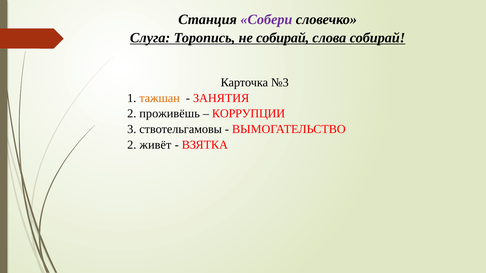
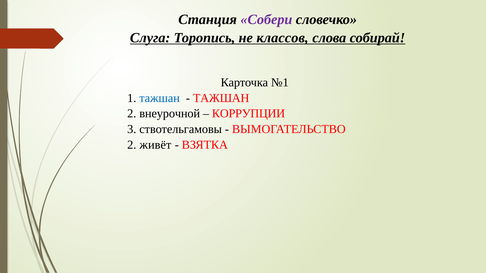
не собирай: собирай -> классов
№3: №3 -> №1
тажшан at (160, 98) colour: orange -> blue
ЗАНЯТИЯ at (221, 98): ЗАНЯТИЯ -> ТАЖШАН
проживёшь: проживёшь -> внеурочной
